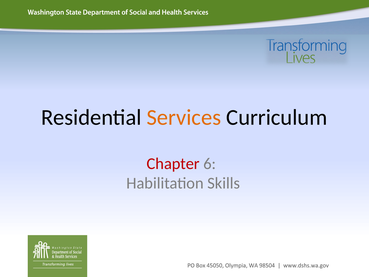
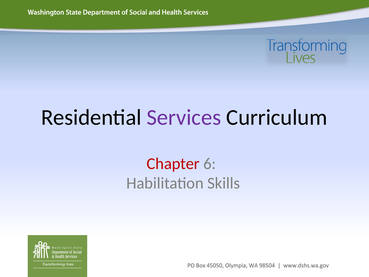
Services colour: orange -> purple
